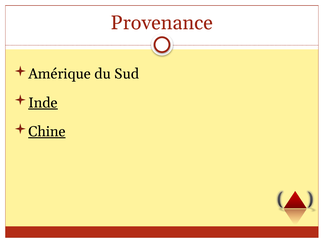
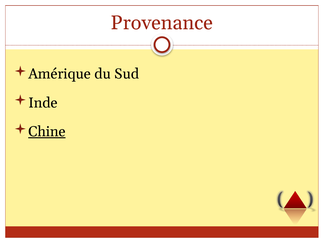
Inde underline: present -> none
